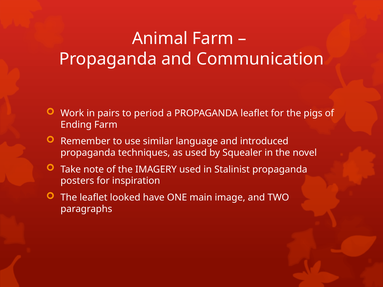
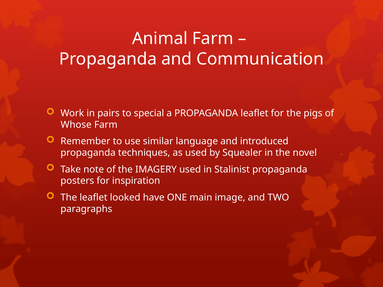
period: period -> special
Ending: Ending -> Whose
